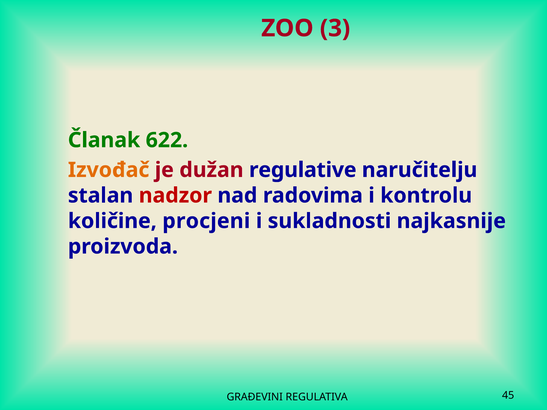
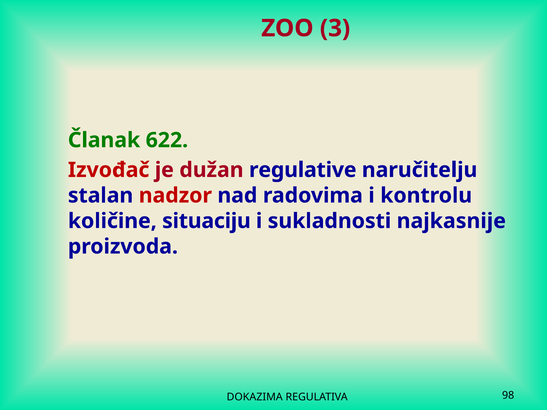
Izvođač colour: orange -> red
procjeni: procjeni -> situaciju
GRAĐEVINI: GRAĐEVINI -> DOKAZIMA
45: 45 -> 98
